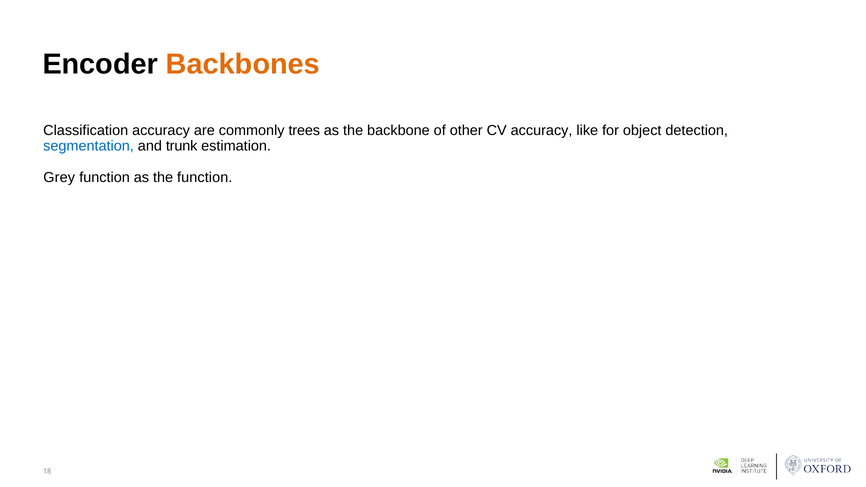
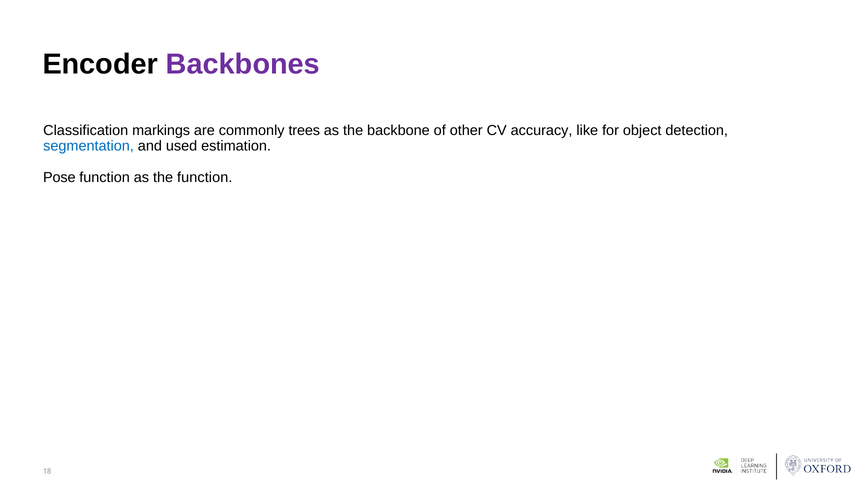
Backbones colour: orange -> purple
Classification accuracy: accuracy -> markings
trunk: trunk -> used
Grey: Grey -> Pose
